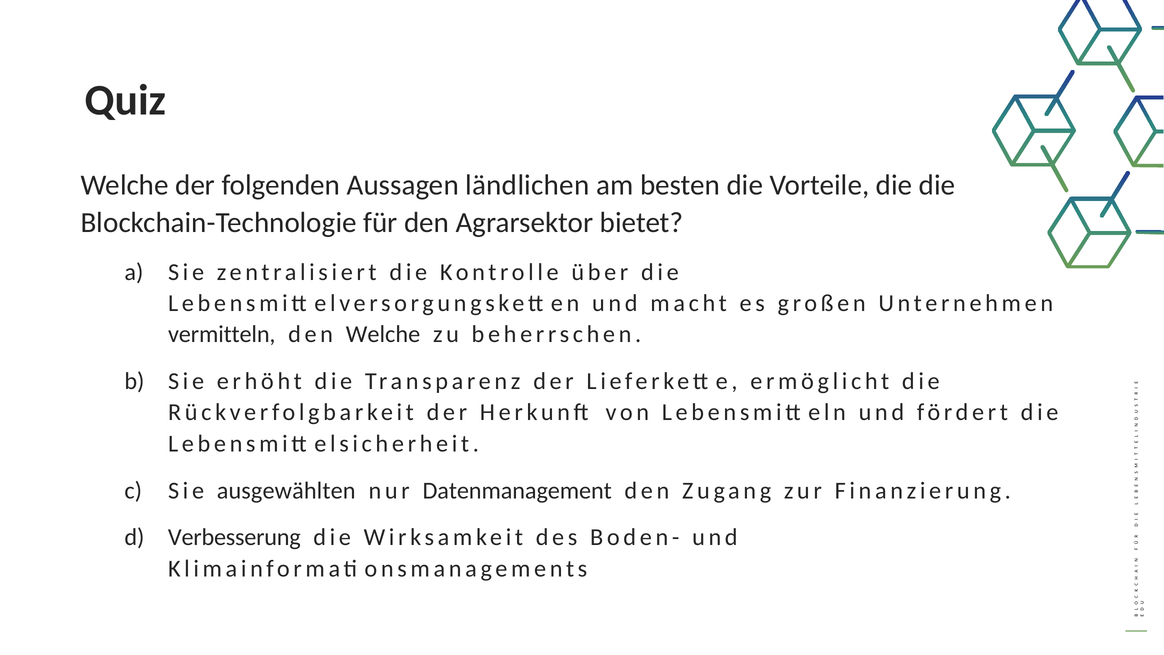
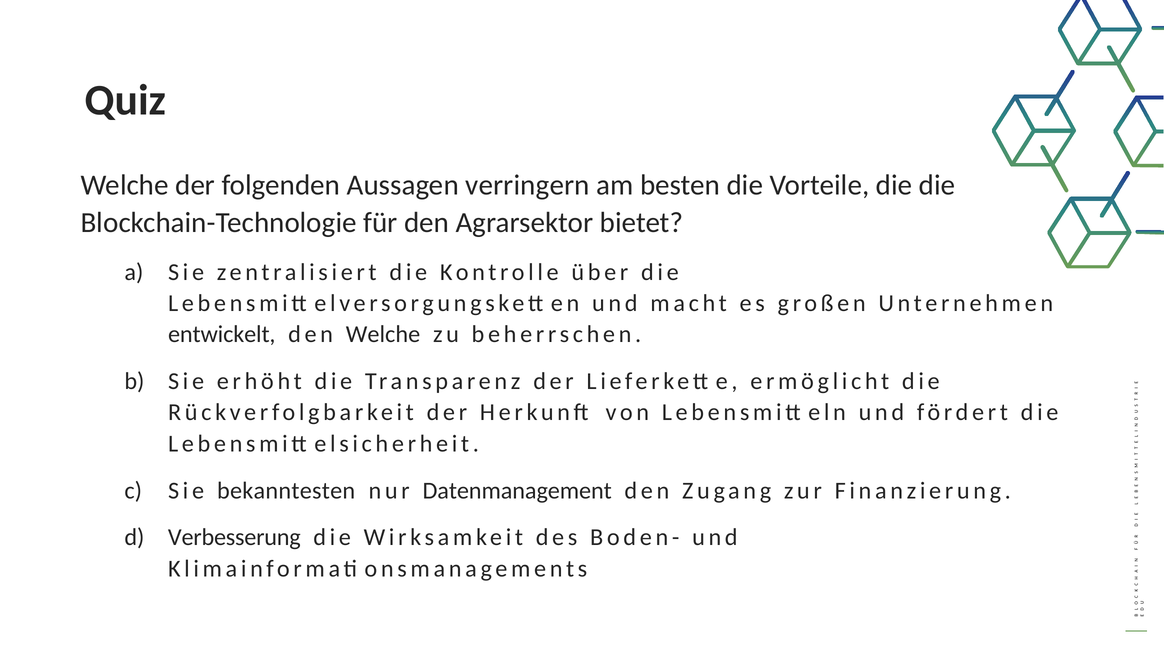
ländlichen: ländlichen -> verringern
vermitteln: vermitteln -> entwickelt
ausgewählten: ausgewählten -> bekanntesten
